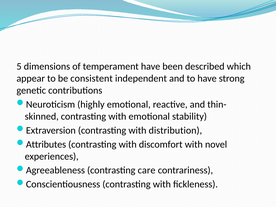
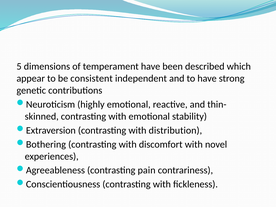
Attributes: Attributes -> Bothering
care: care -> pain
